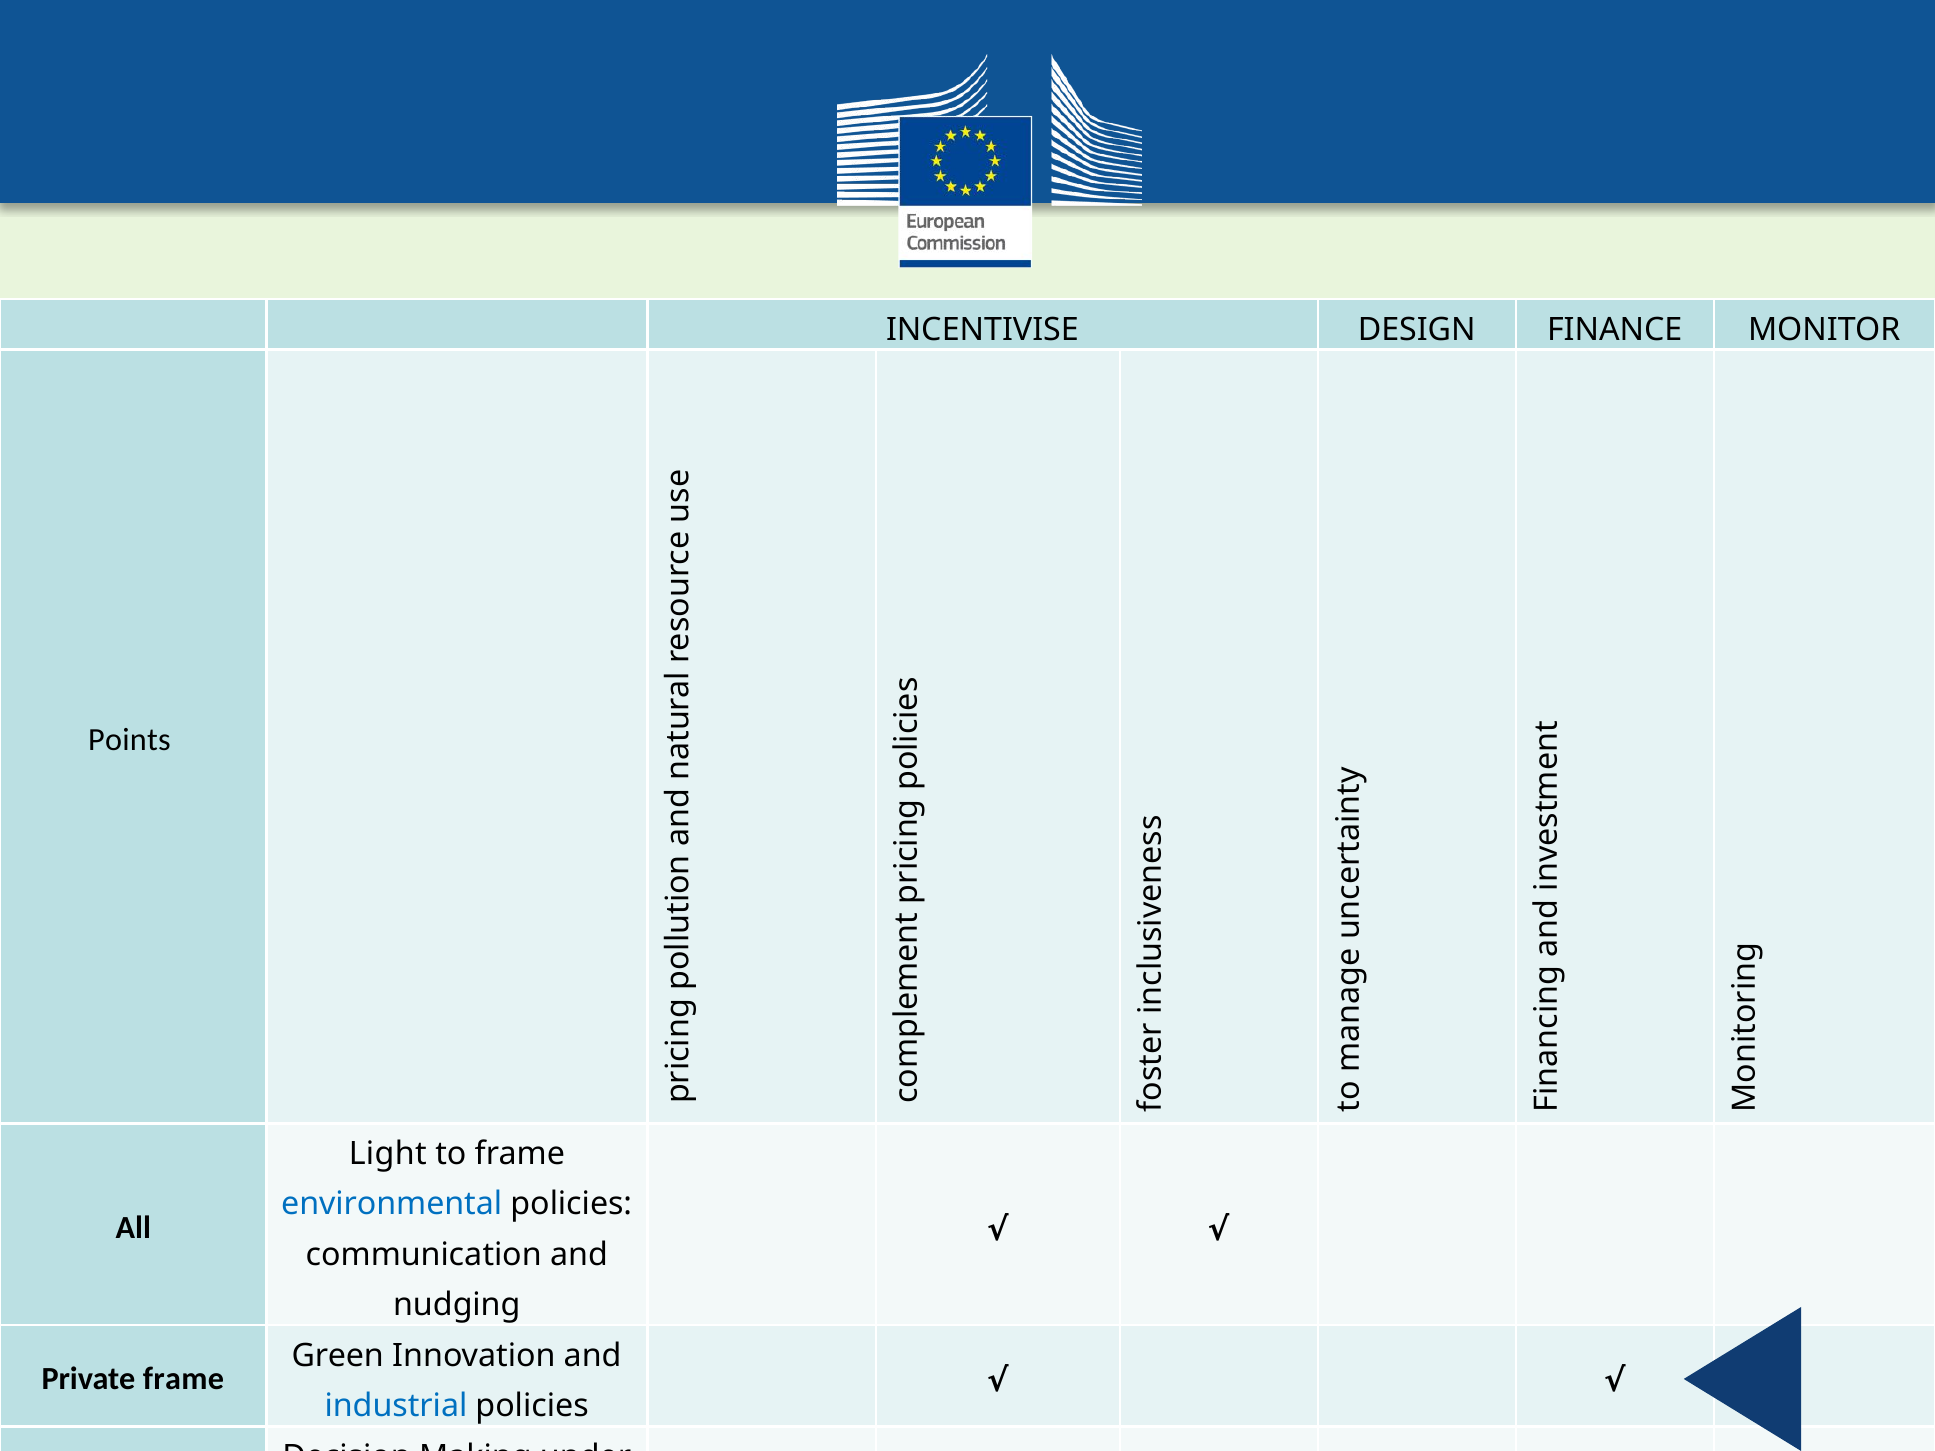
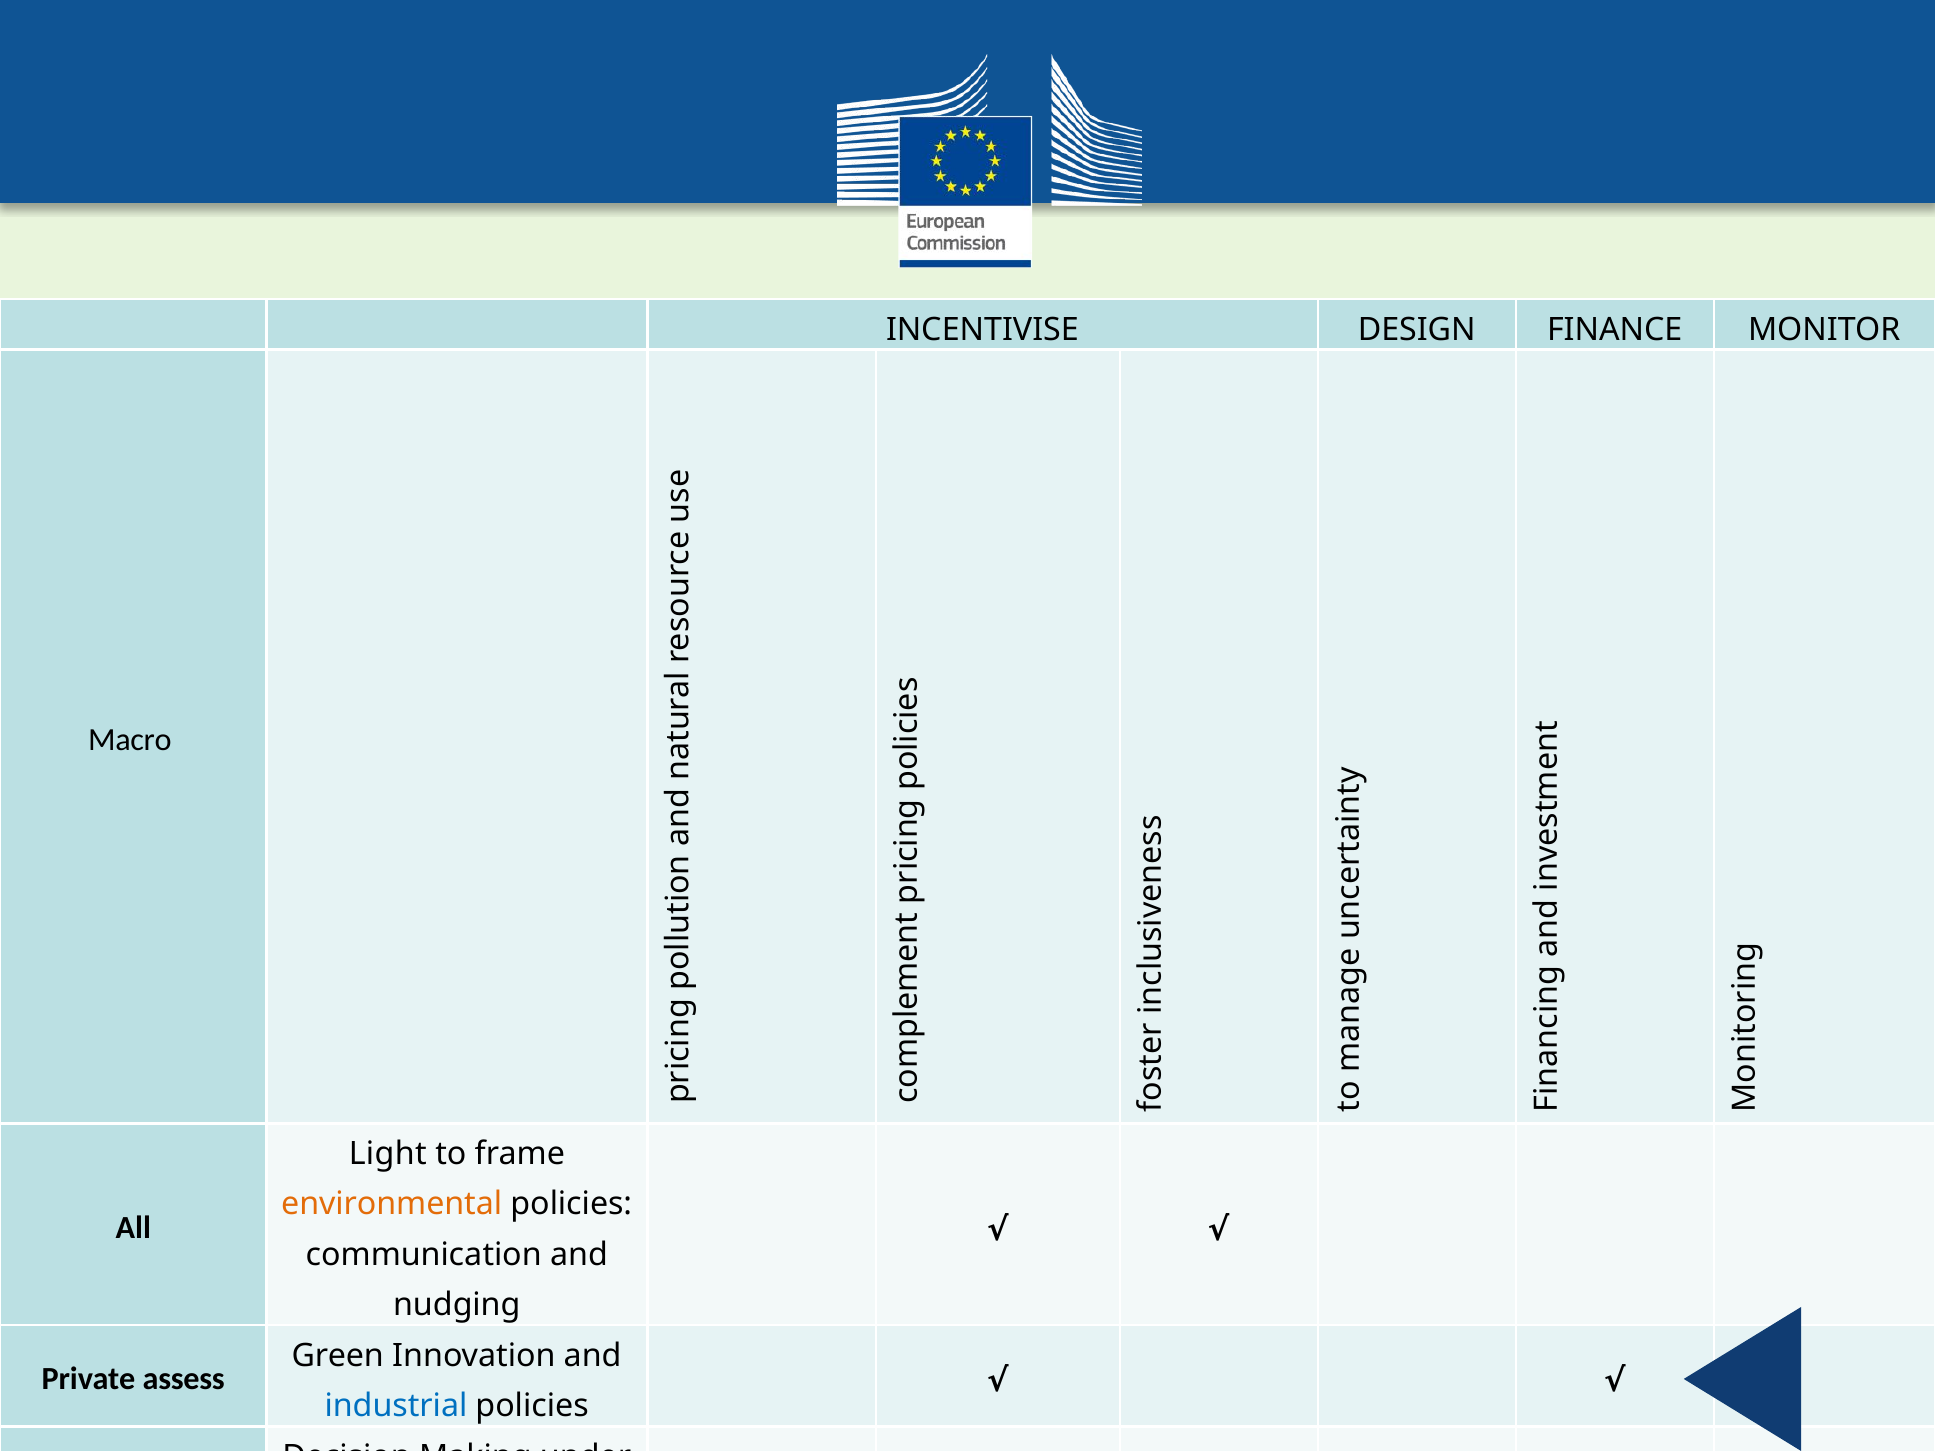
Points: Points -> Macro
environmental colour: blue -> orange
Private frame: frame -> assess
